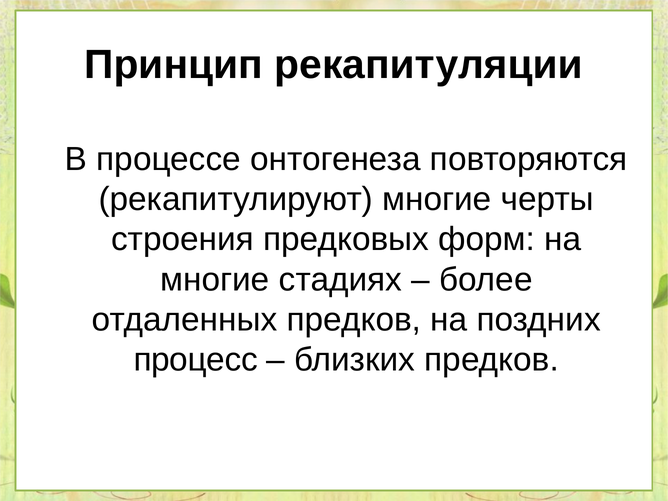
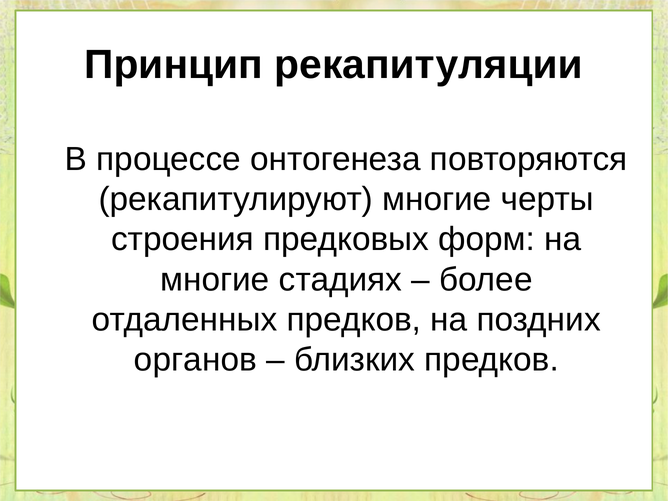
процесс: процесс -> органов
